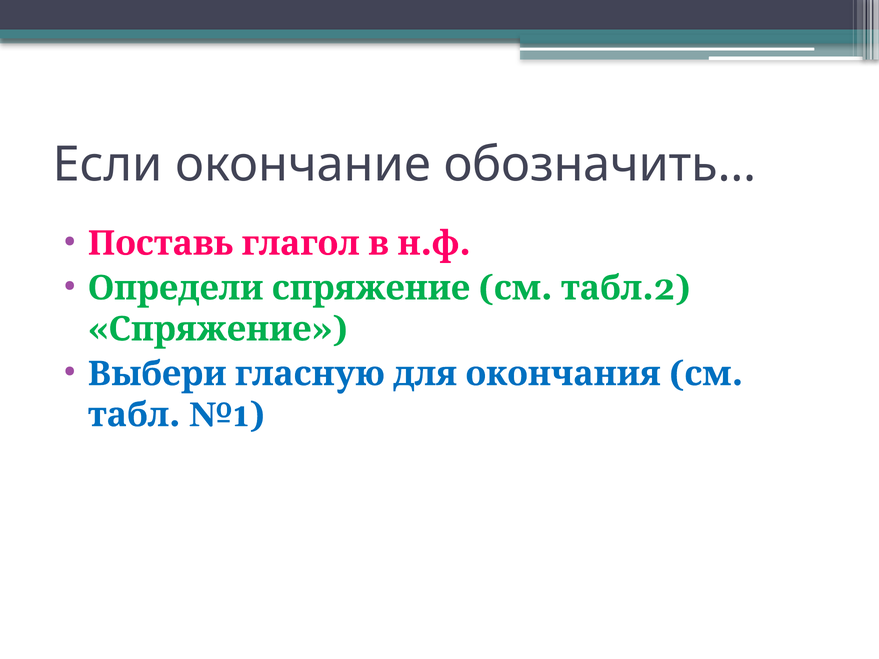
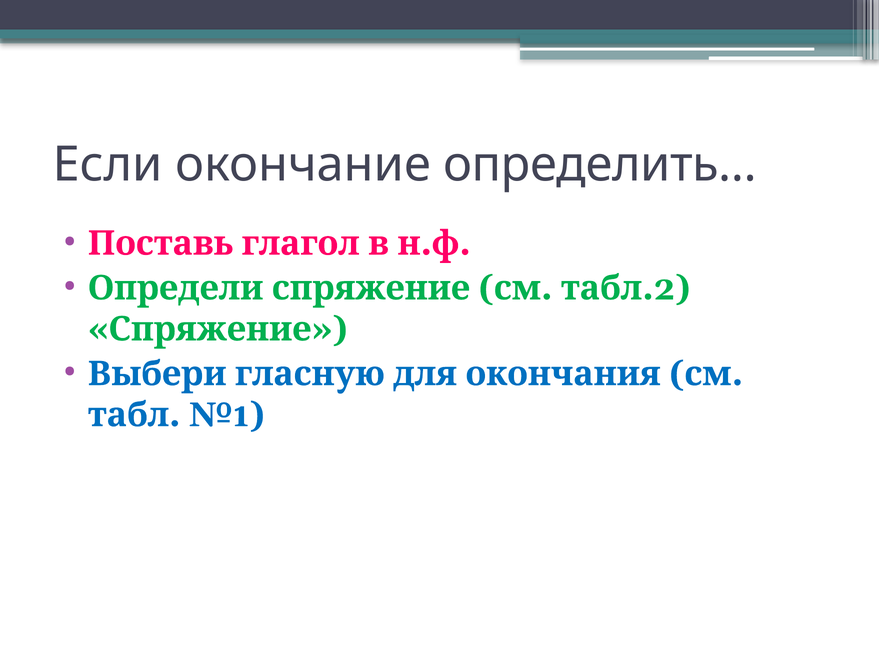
обозначить…: обозначить… -> определить…
